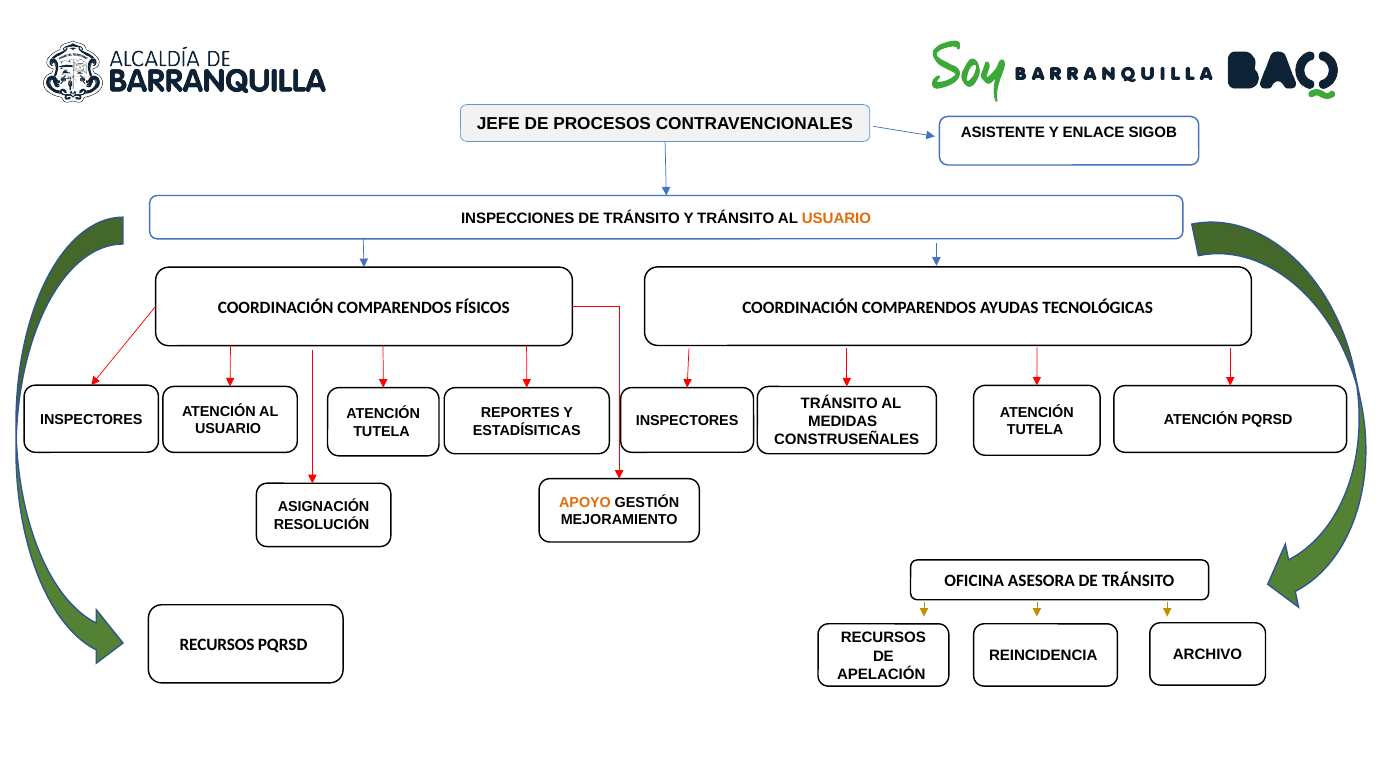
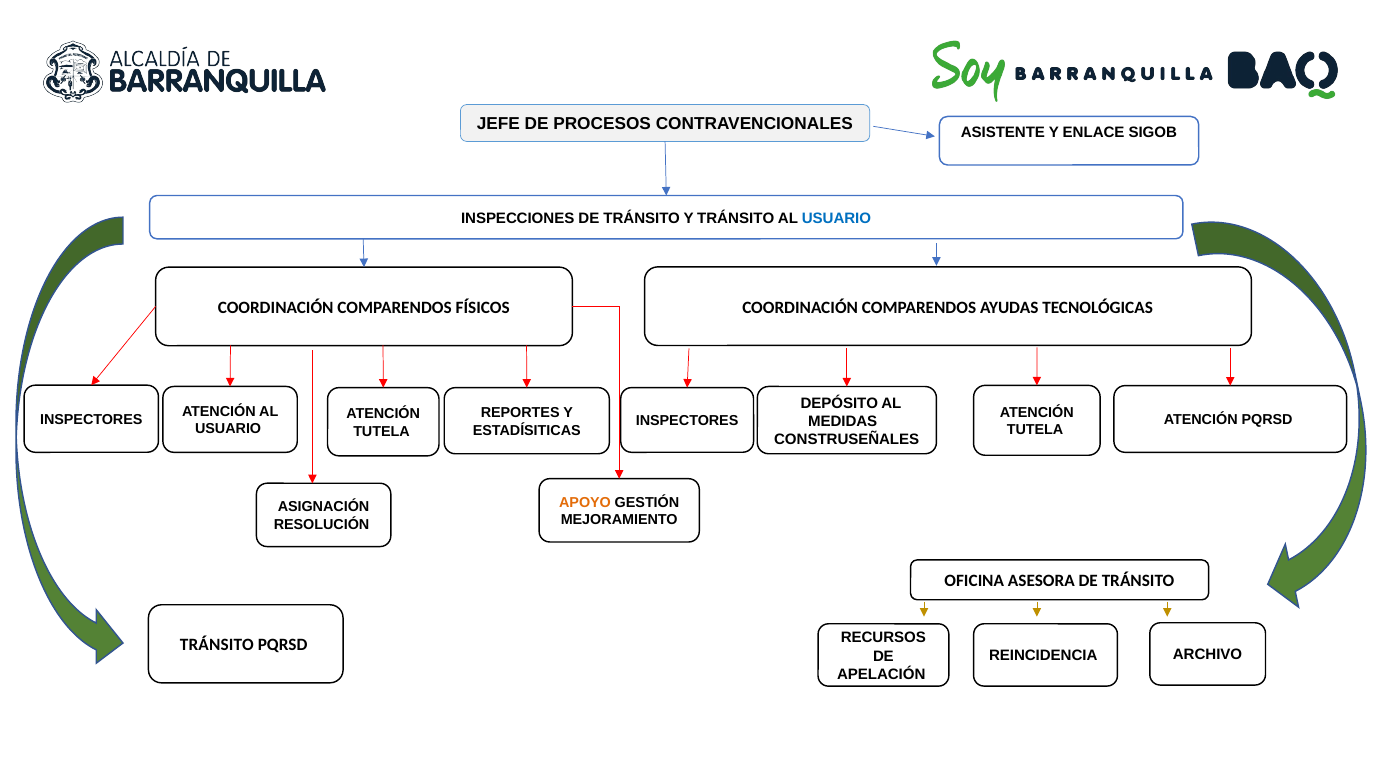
USUARIO at (836, 218) colour: orange -> blue
TRÁNSITO at (839, 403): TRÁNSITO -> DEPÓSITO
RECURSOS at (217, 645): RECURSOS -> TRÁNSITO
